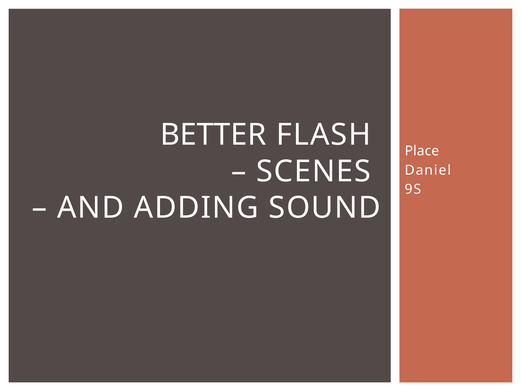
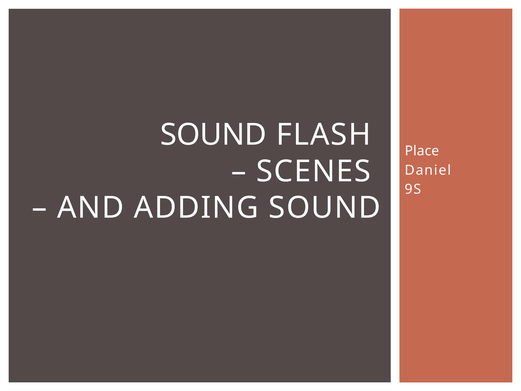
BETTER at (213, 135): BETTER -> SOUND
